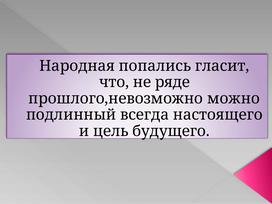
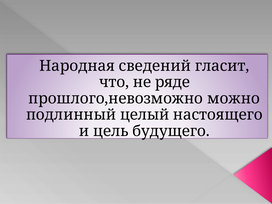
попались: попались -> сведений
всегда: всегда -> целый
